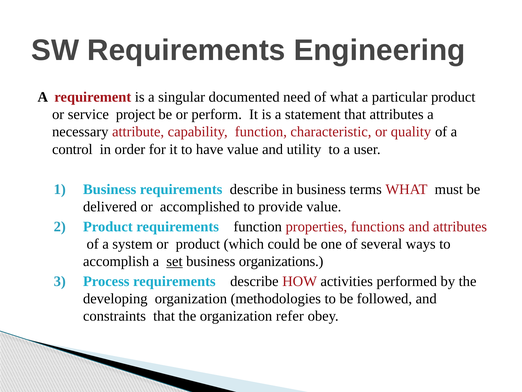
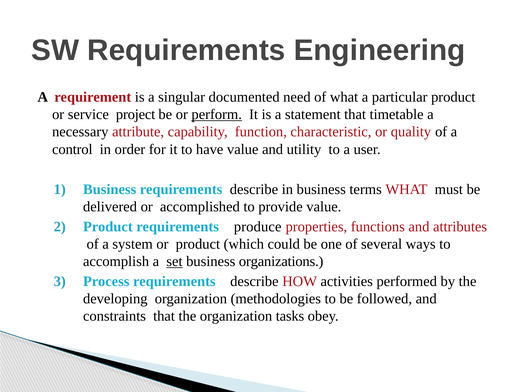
perform underline: none -> present
that attributes: attributes -> timetable
requirements function: function -> produce
refer: refer -> tasks
